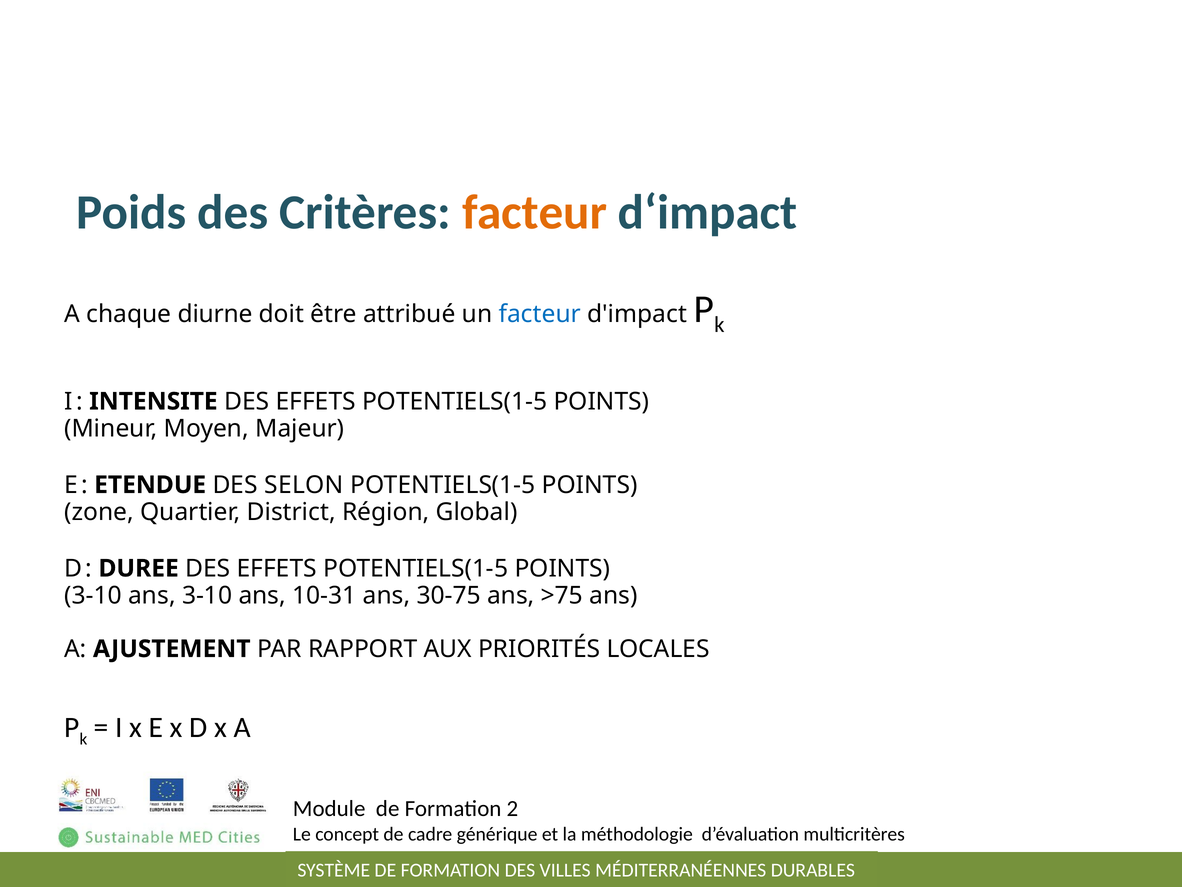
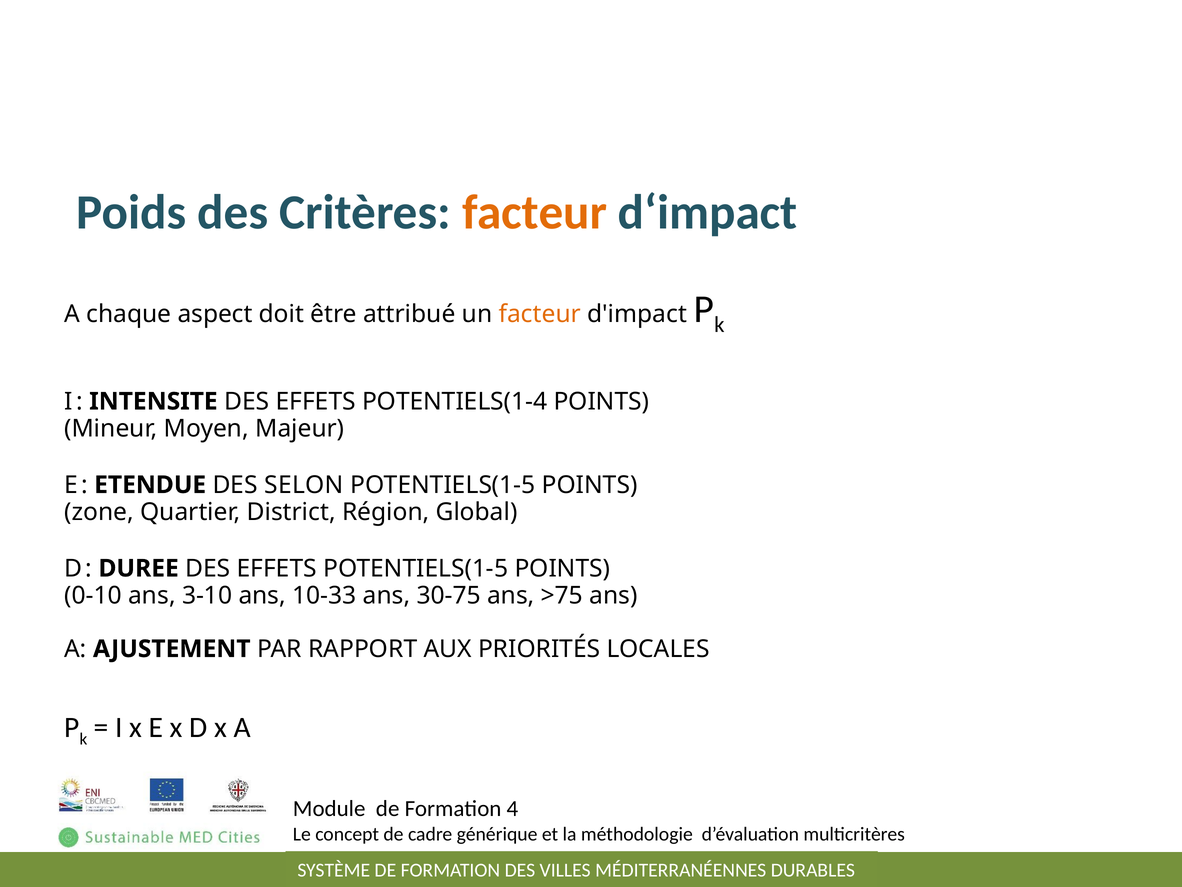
diurne: diurne -> aspect
facteur at (540, 314) colour: blue -> orange
INTENSITE DES EFFETS POTENTIELS(1-5: POTENTIELS(1-5 -> POTENTIELS(1-4
3-10 at (93, 595): 3-10 -> 0-10
10-31: 10-31 -> 10-33
2: 2 -> 4
